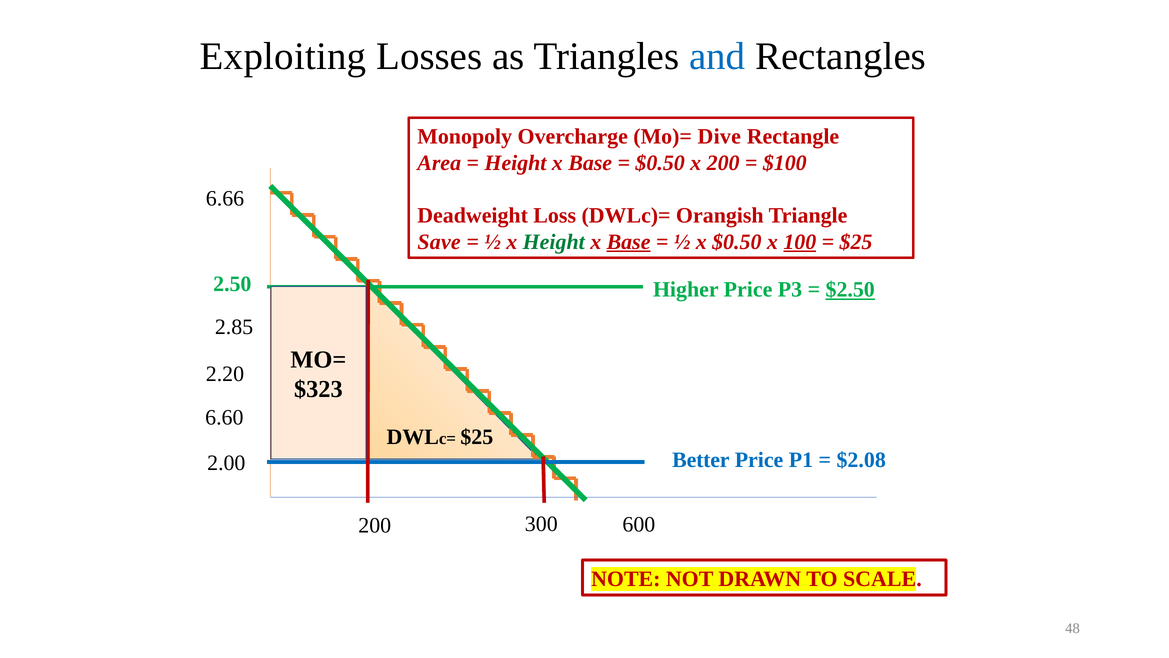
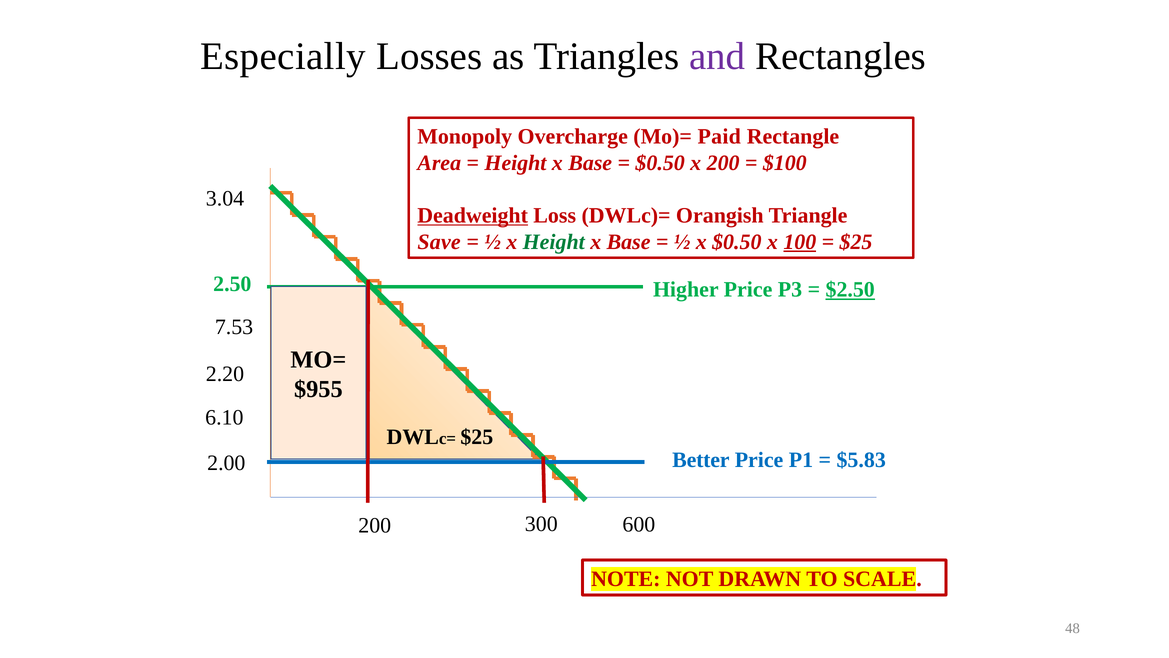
Exploiting: Exploiting -> Especially
and colour: blue -> purple
Dive: Dive -> Paid
6.66: 6.66 -> 3.04
Deadweight underline: none -> present
Base at (629, 242) underline: present -> none
2.85: 2.85 -> 7.53
$323: $323 -> $955
6.60: 6.60 -> 6.10
$2.08: $2.08 -> $5.83
